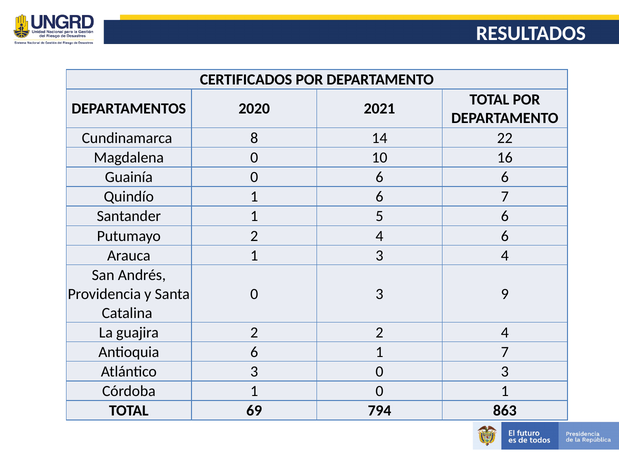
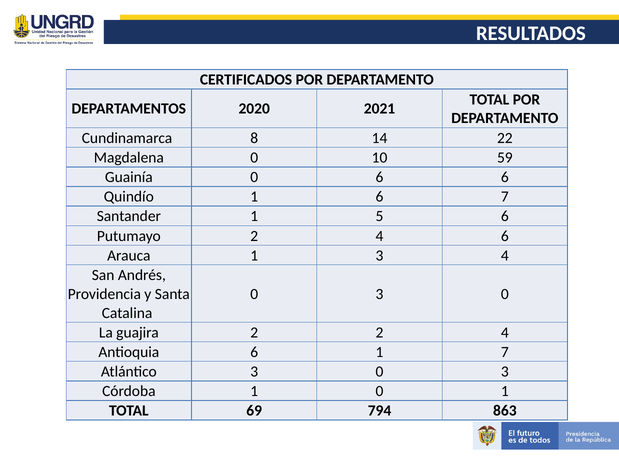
16: 16 -> 59
0 3 9: 9 -> 0
